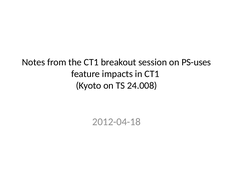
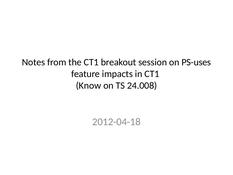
Kyoto: Kyoto -> Know
